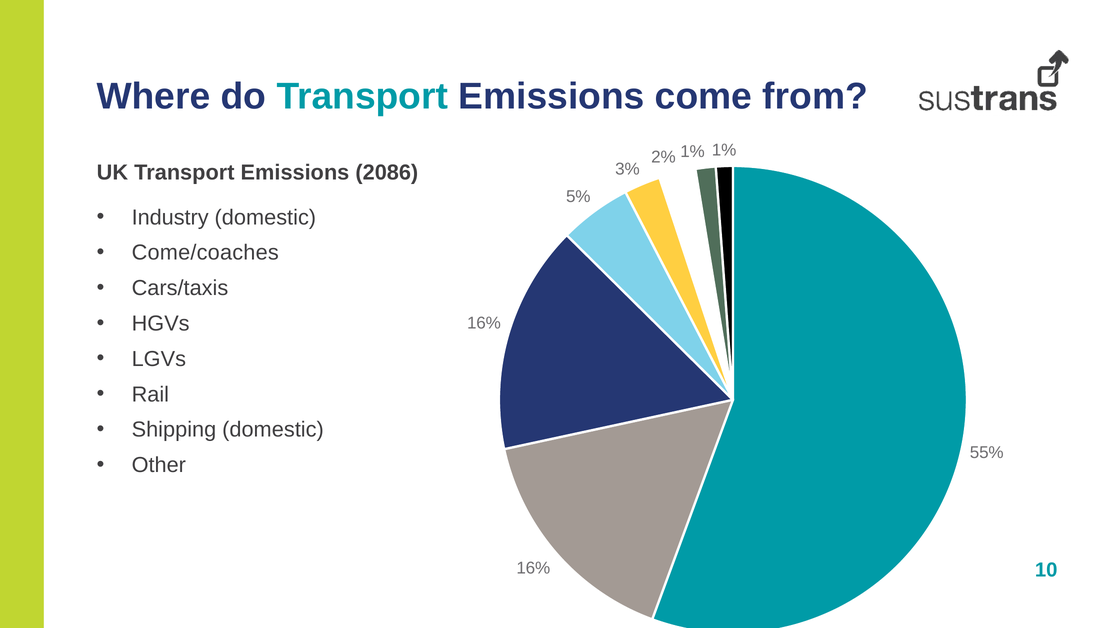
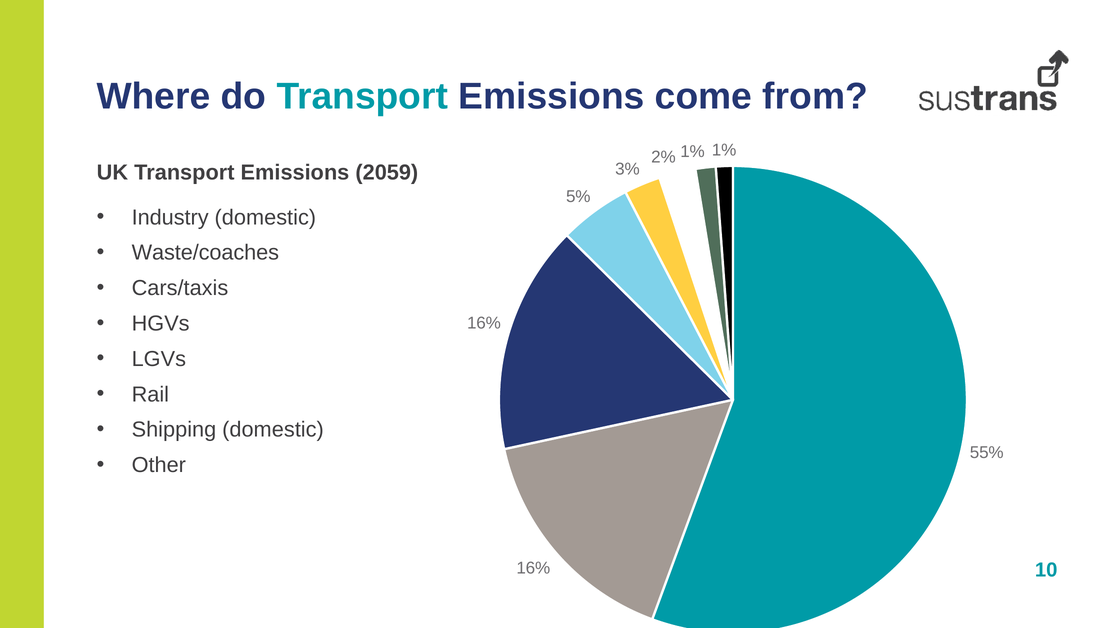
2086: 2086 -> 2059
Come/coaches: Come/coaches -> Waste/coaches
